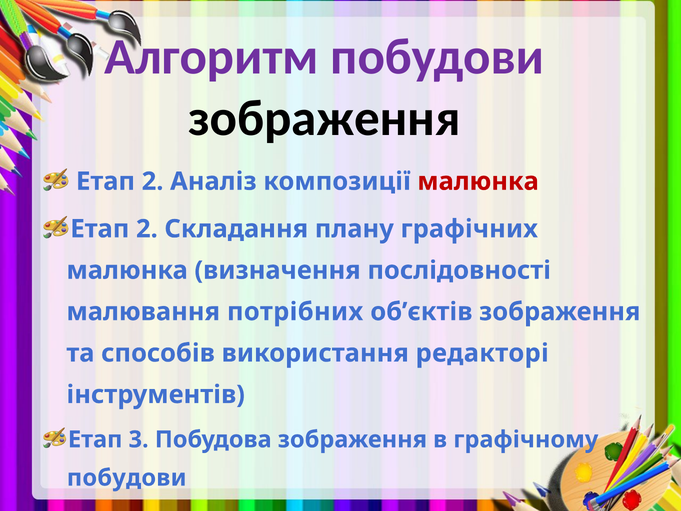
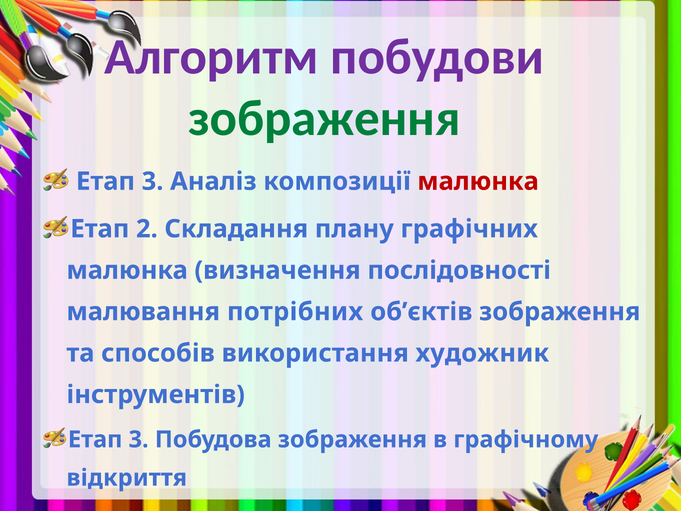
зображення at (324, 118) colour: black -> green
2 at (153, 181): 2 -> 3
редакторі: редакторі -> художник
побудови at (127, 478): побудови -> відкриття
